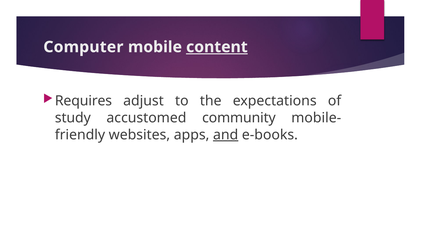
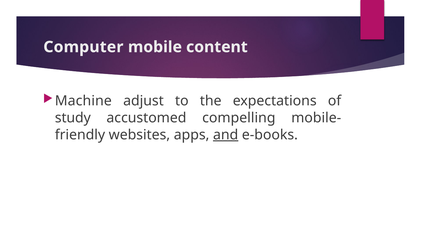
content underline: present -> none
Requires: Requires -> Machine
community: community -> compelling
